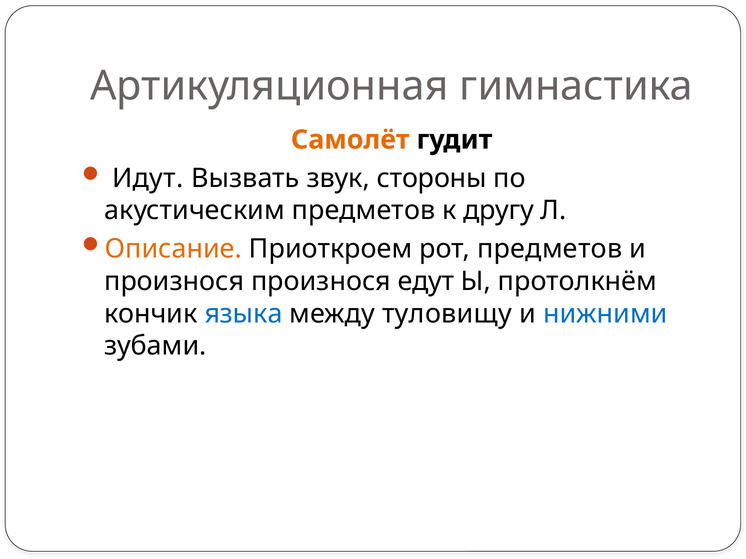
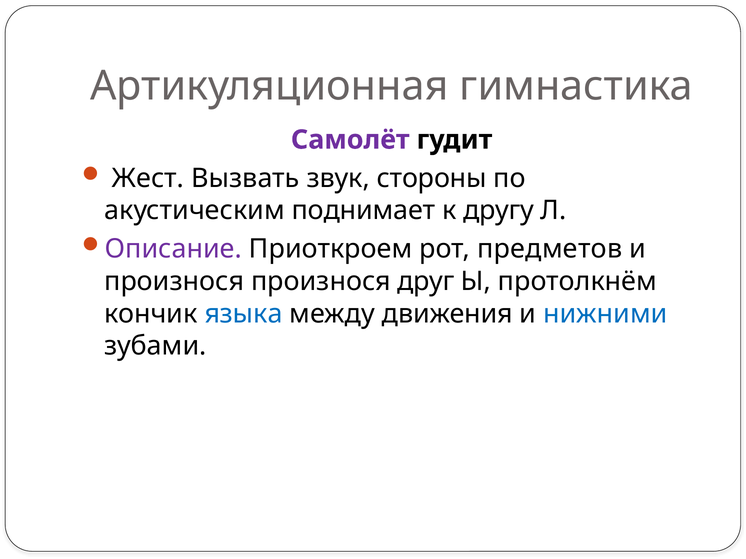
Самолёт colour: orange -> purple
Идут: Идут -> Жест
акустическим предметов: предметов -> поднимает
Описание colour: orange -> purple
едут: едут -> друг
туловищу: туловищу -> движения
